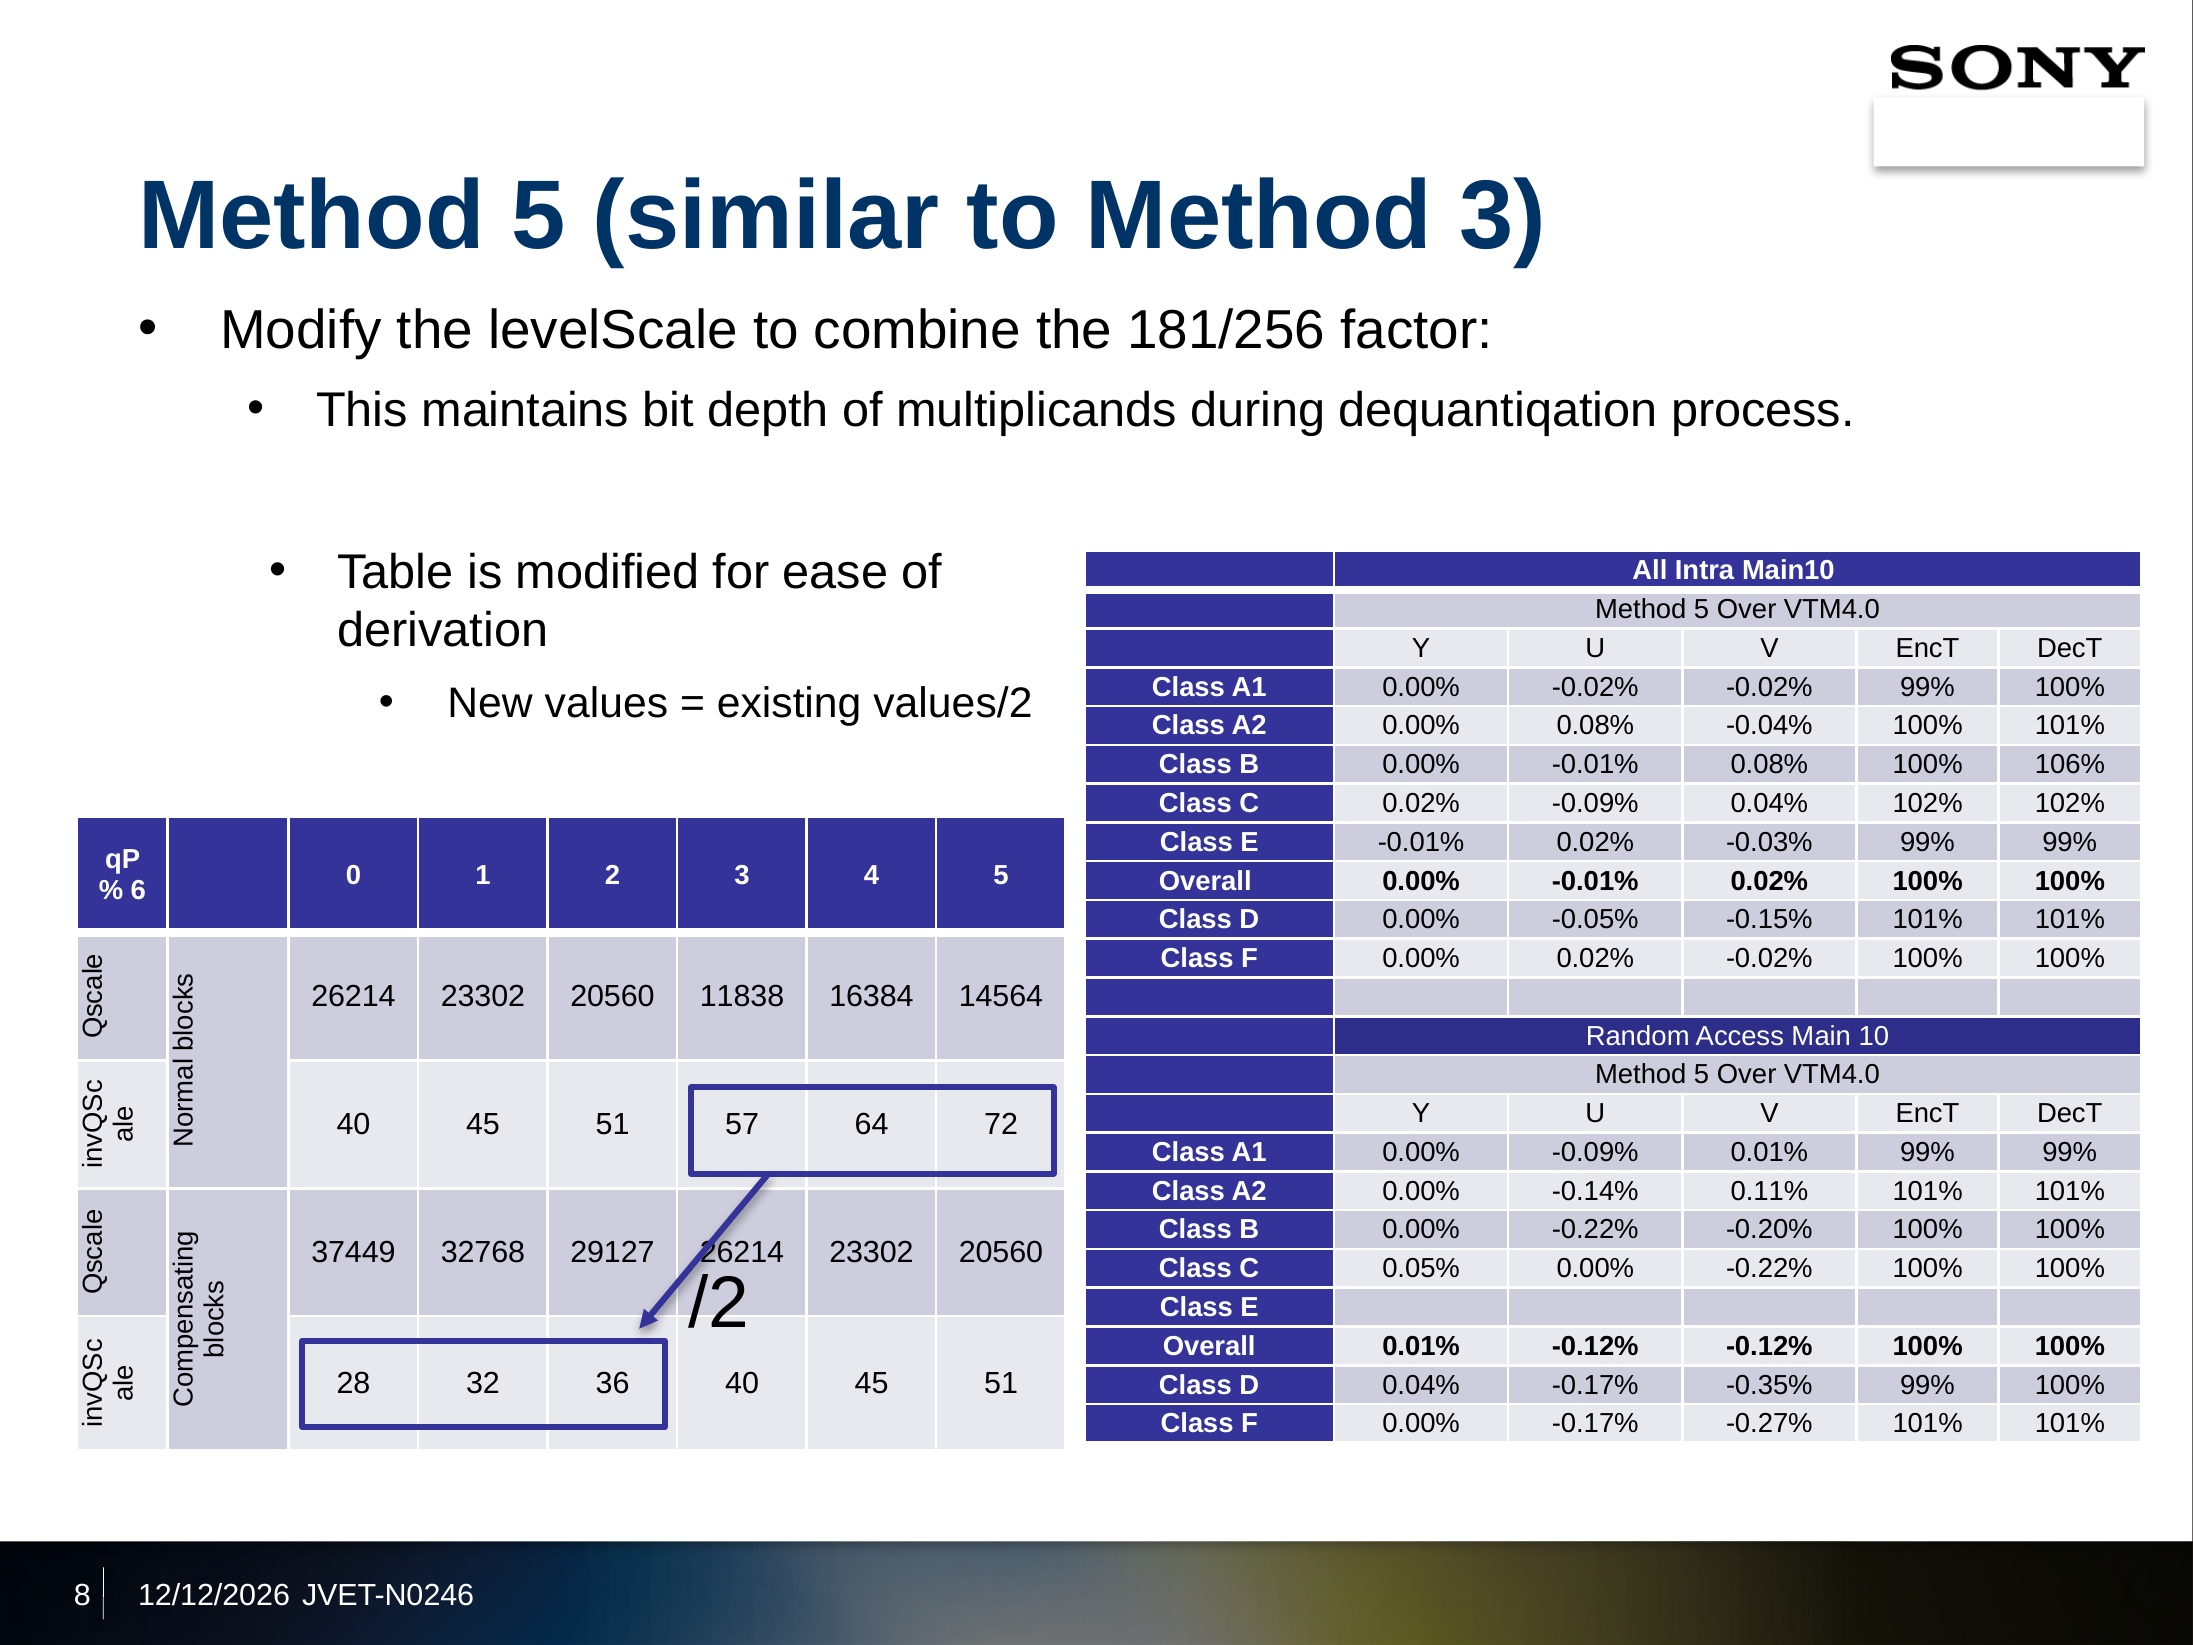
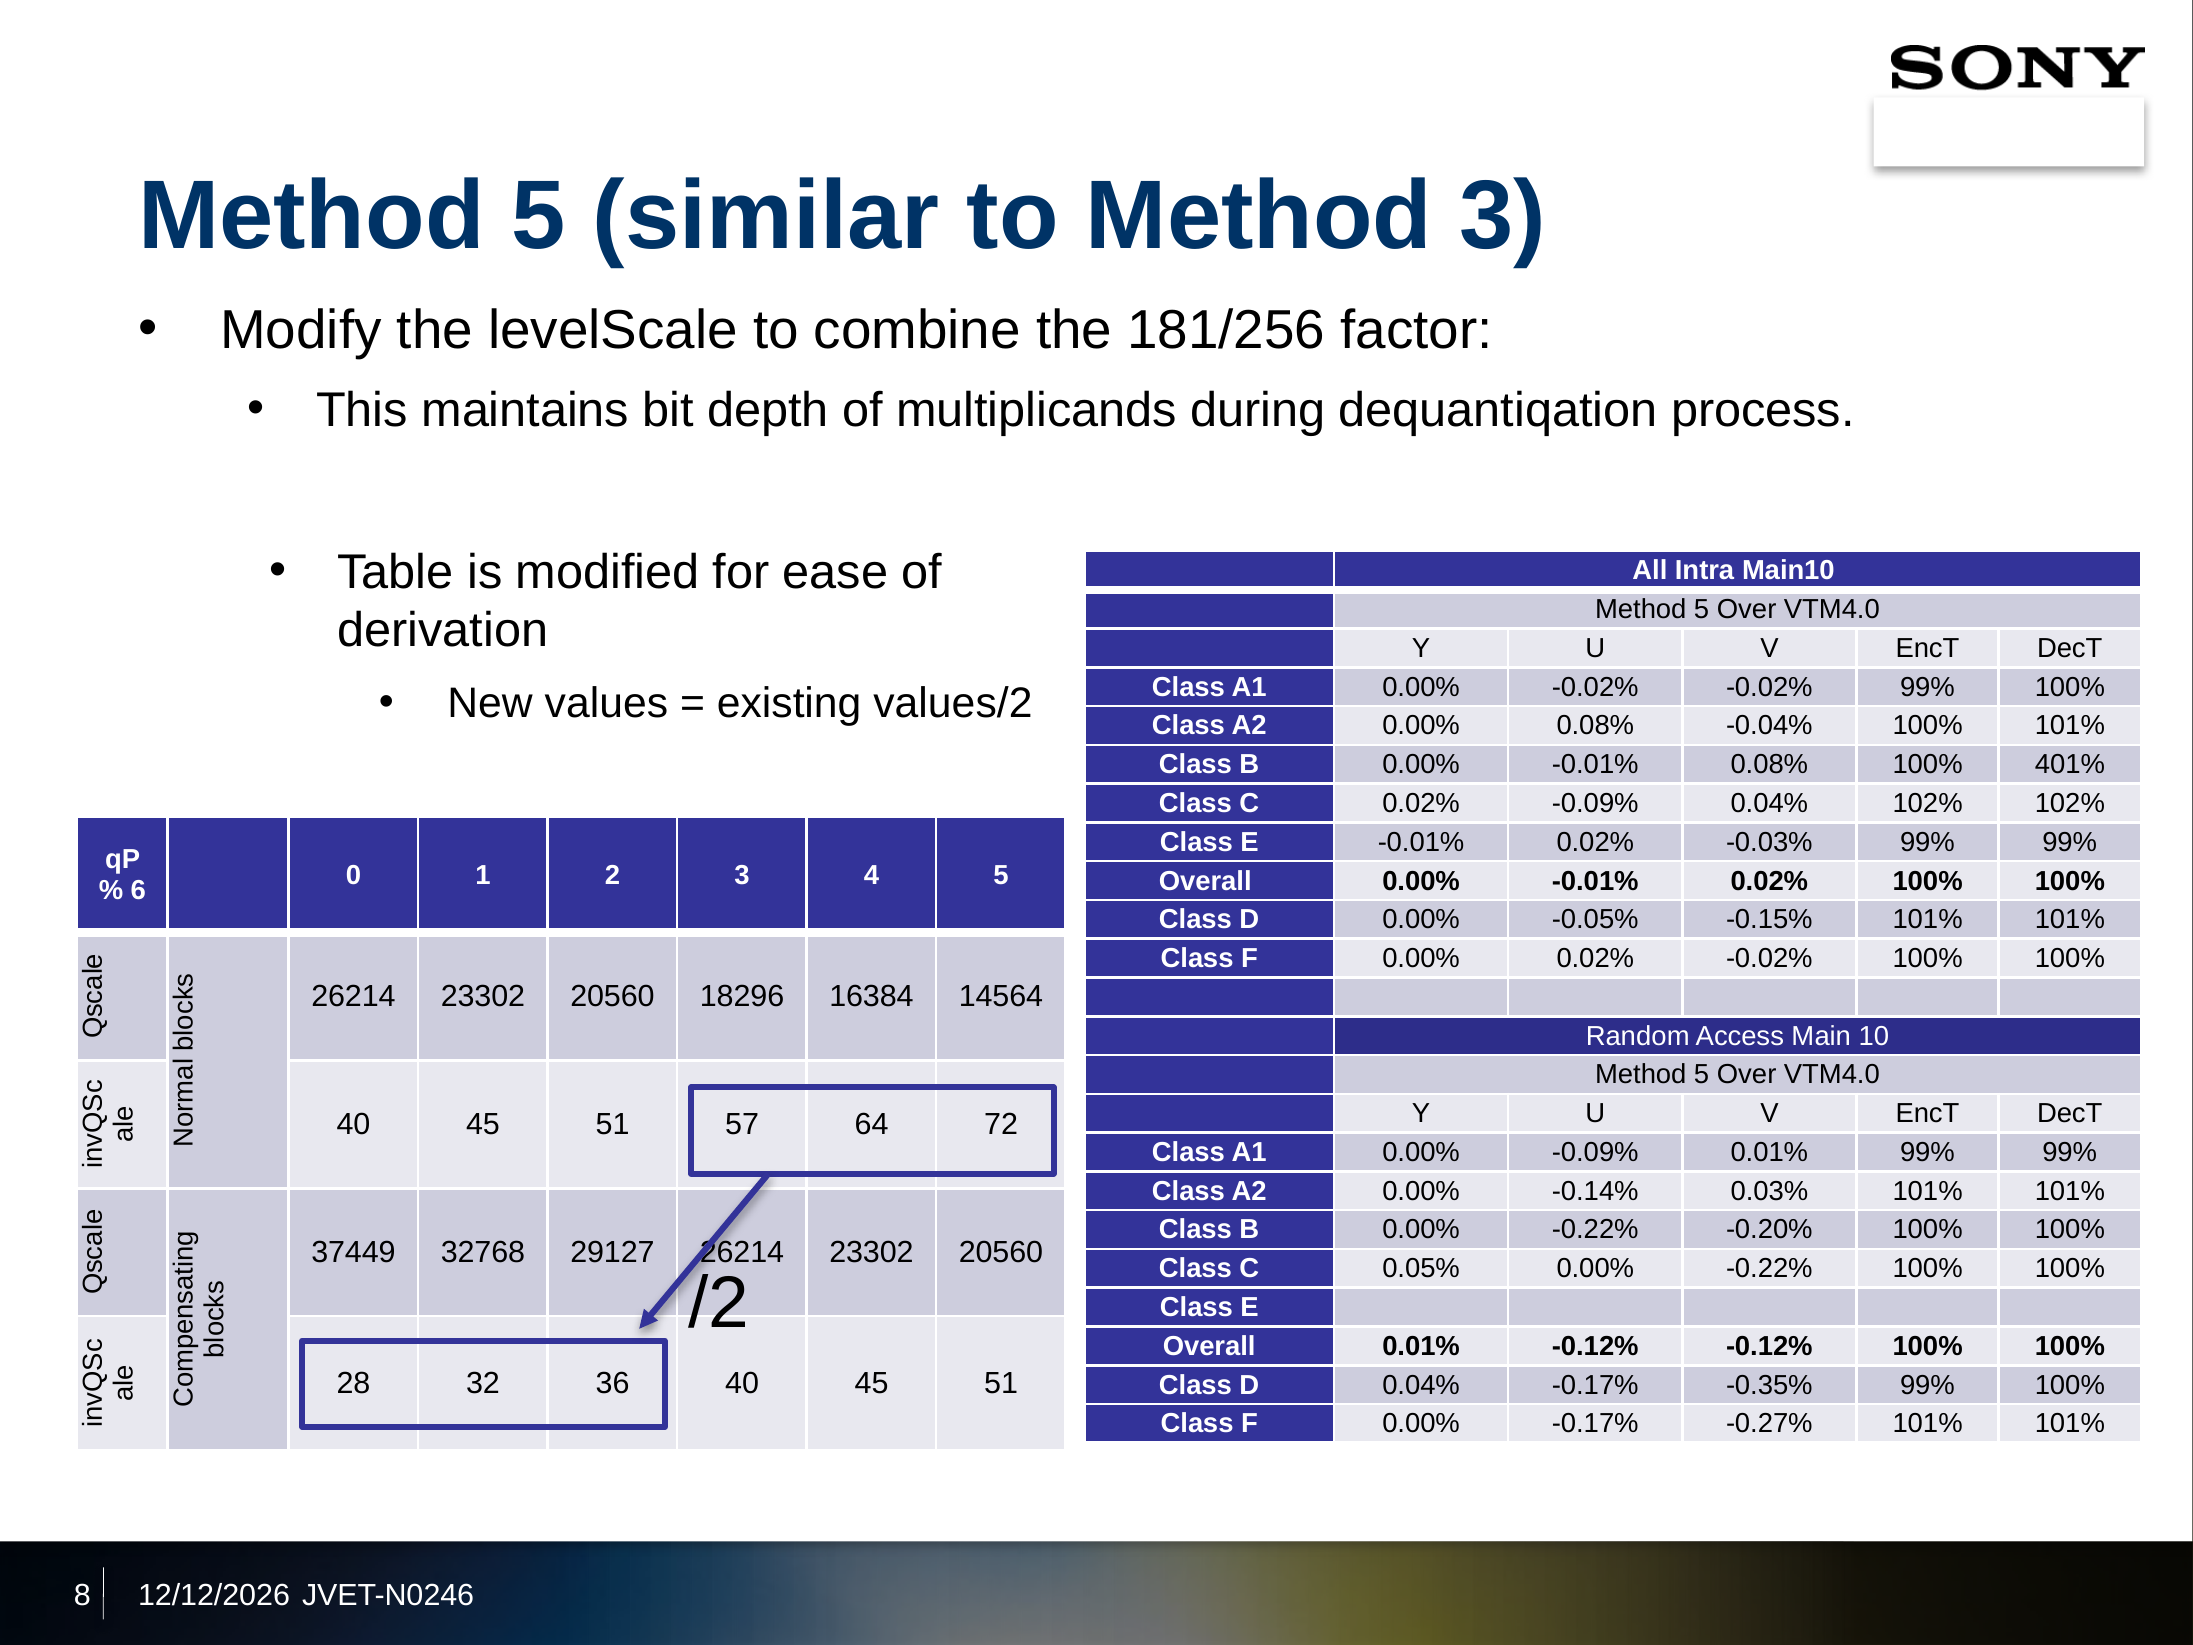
106%: 106% -> 401%
11838: 11838 -> 18296
0.11%: 0.11% -> 0.03%
